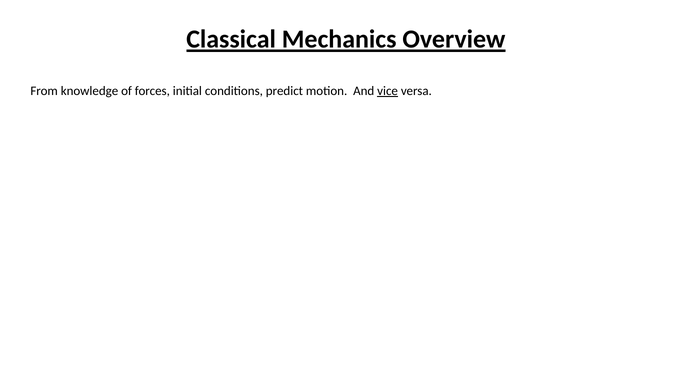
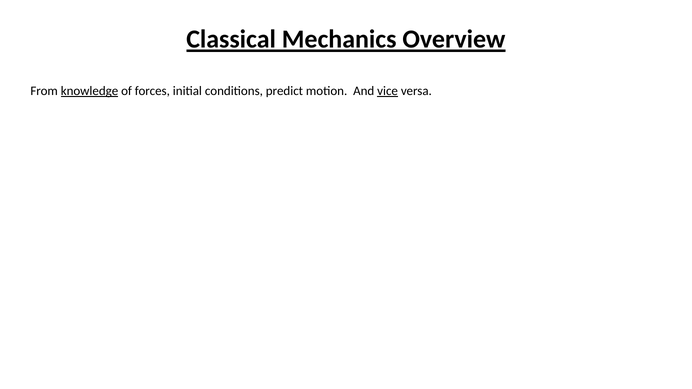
knowledge underline: none -> present
